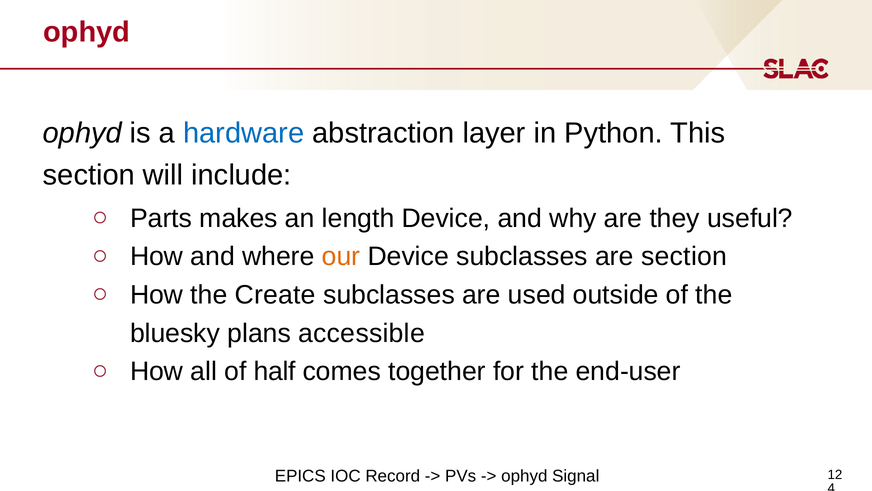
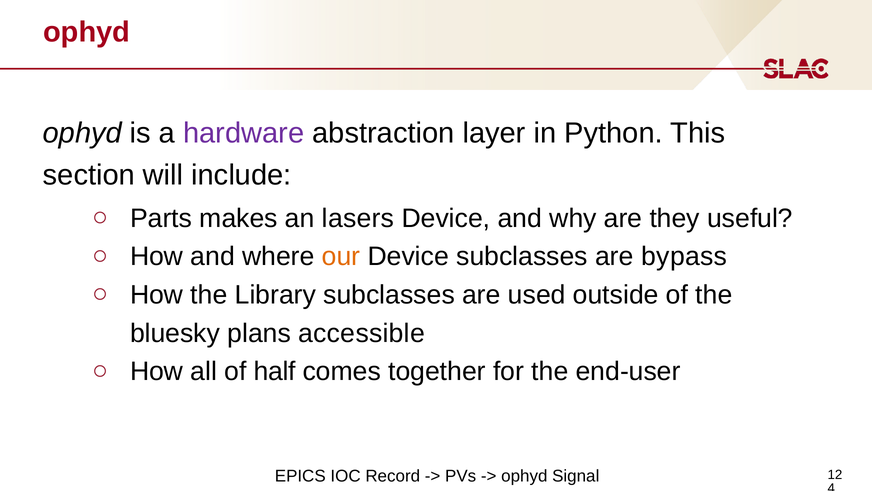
hardware colour: blue -> purple
length: length -> lasers
are section: section -> bypass
Create: Create -> Library
